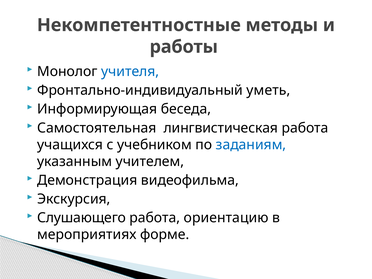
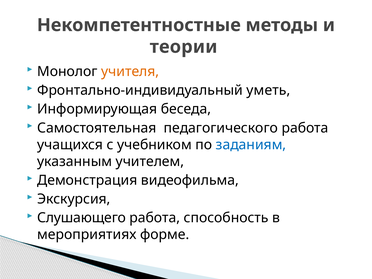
работы: работы -> теории
учителя colour: blue -> orange
лингвистическая: лингвистическая -> педагогического
ориентацию: ориентацию -> способность
